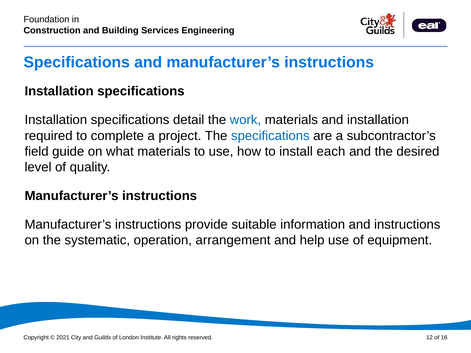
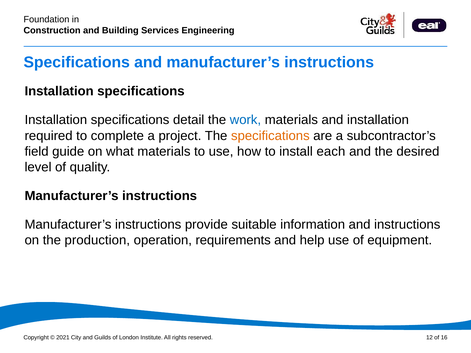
specifications at (270, 136) colour: blue -> orange
systematic: systematic -> production
arrangement: arrangement -> requirements
